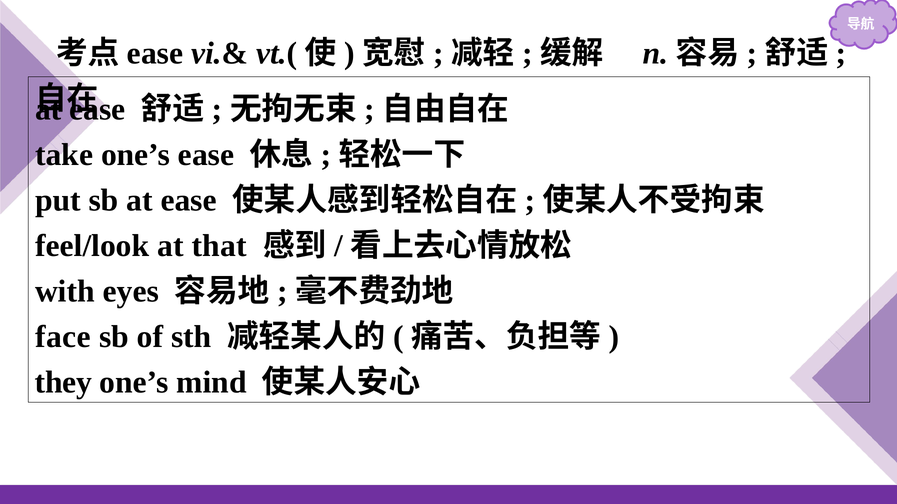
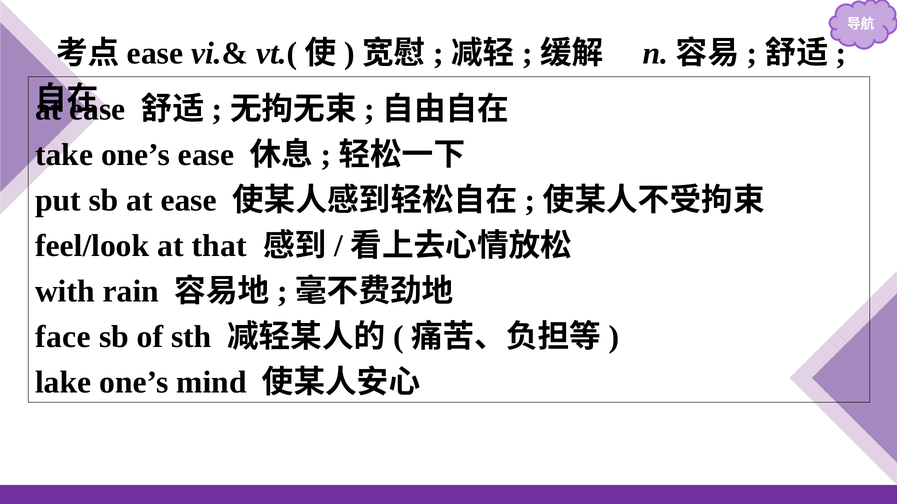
eyes: eyes -> rain
they: they -> lake
